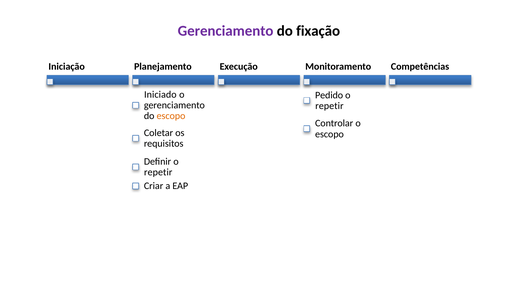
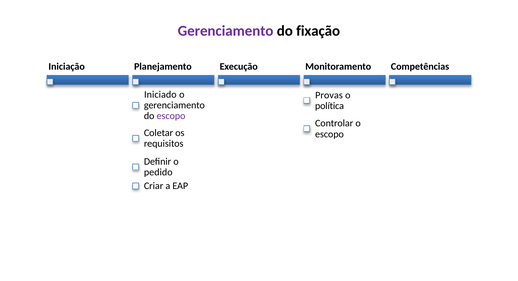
Pedido: Pedido -> Provas
repetir at (329, 106): repetir -> política
escopo at (171, 116) colour: orange -> purple
repetir at (158, 172): repetir -> pedido
